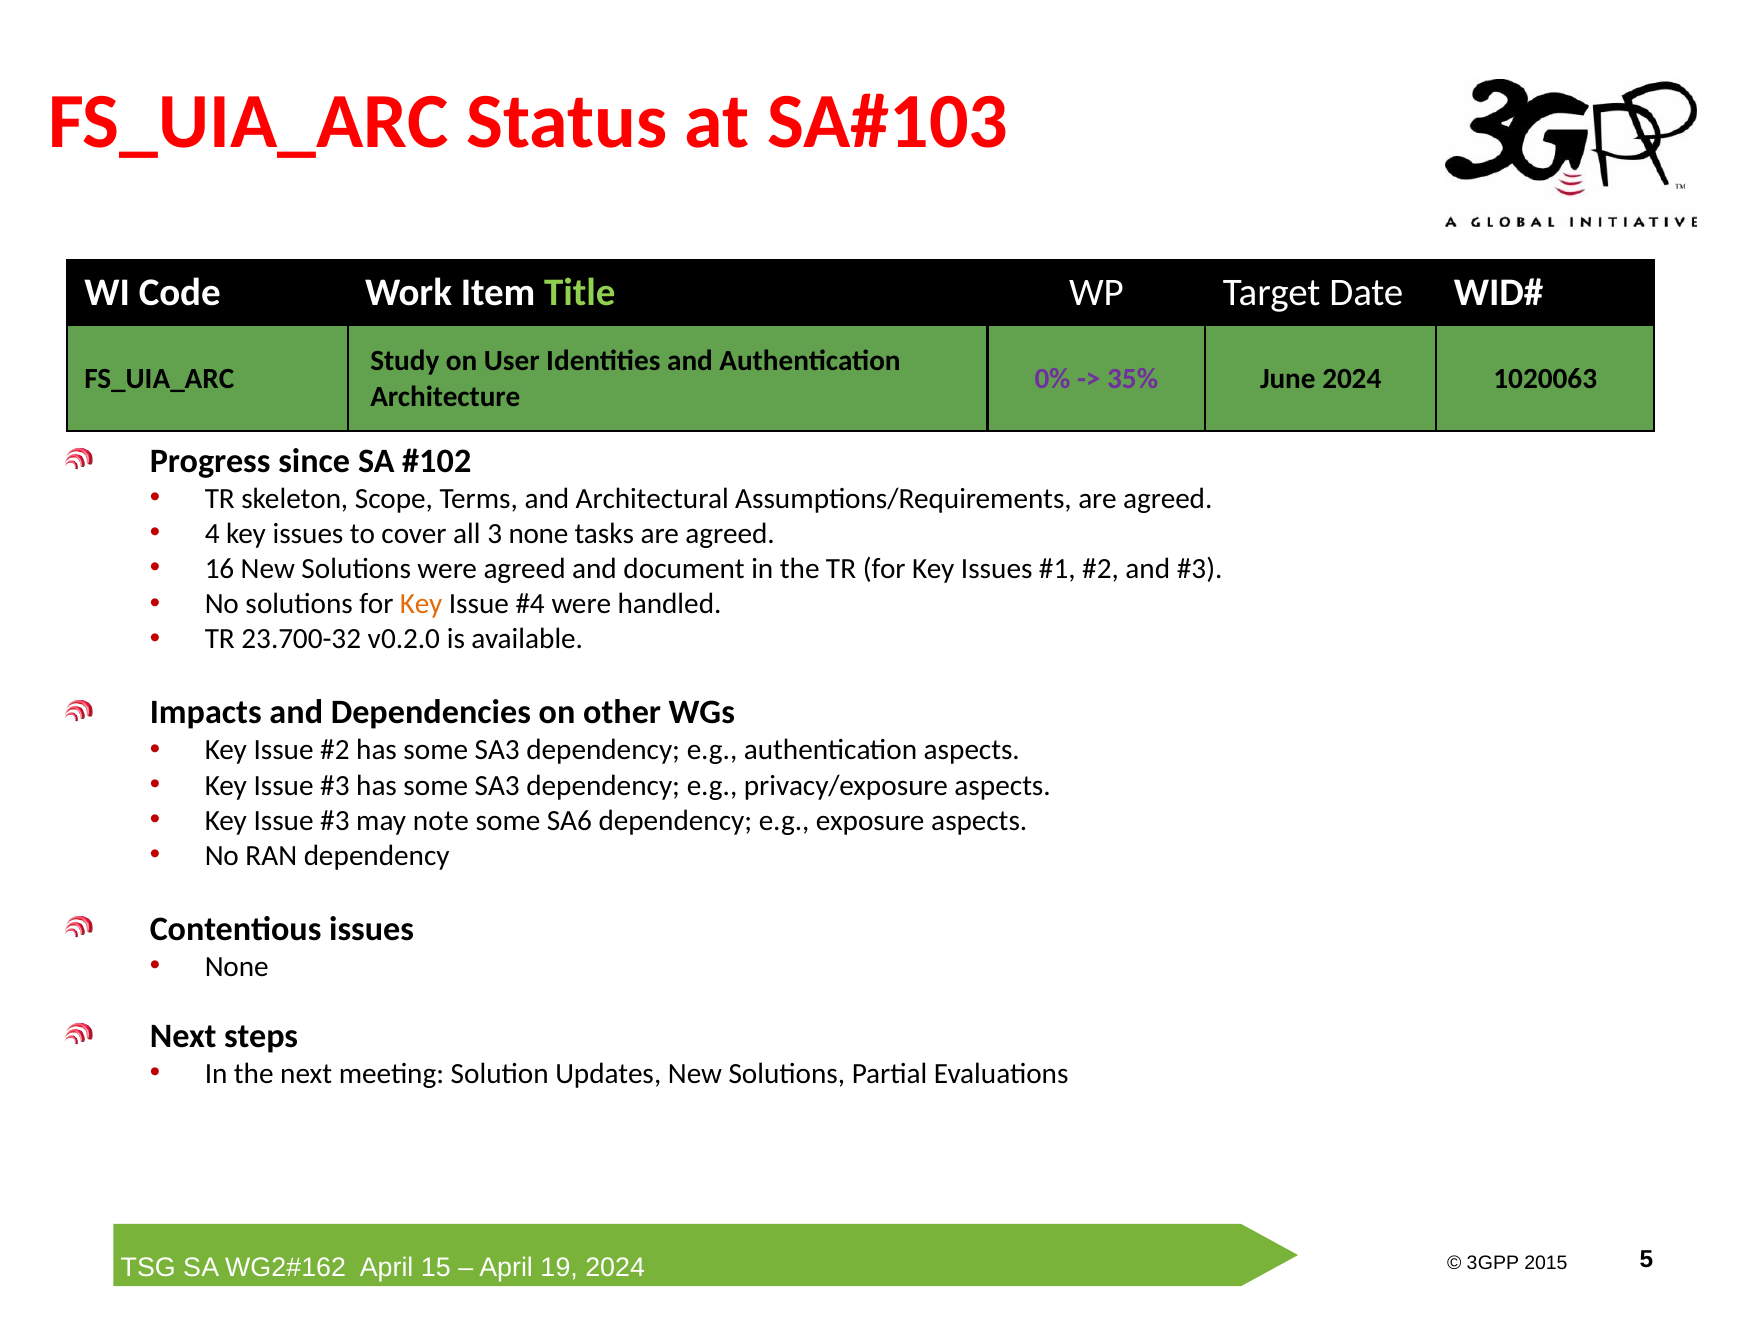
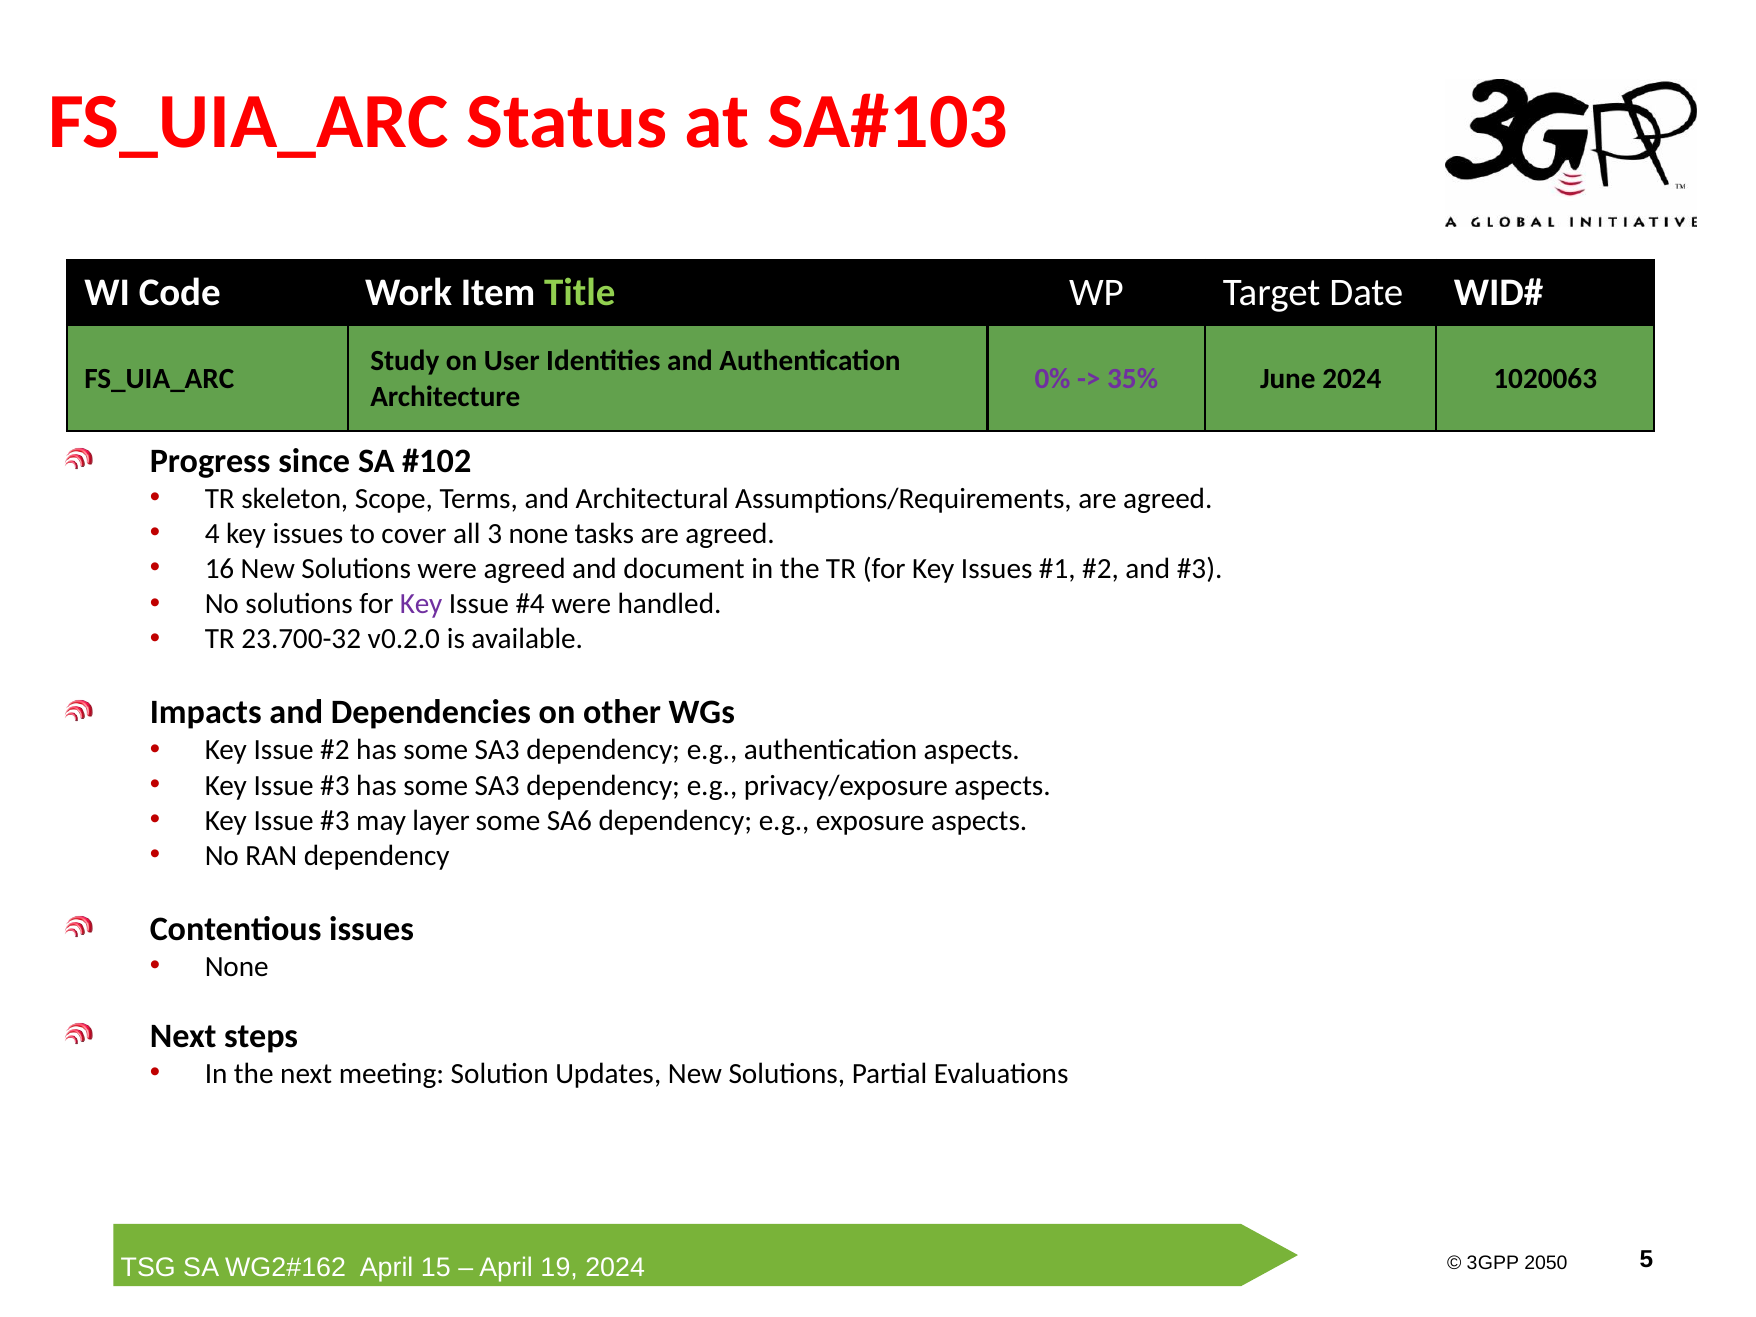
Key at (421, 604) colour: orange -> purple
note: note -> layer
2015: 2015 -> 2050
